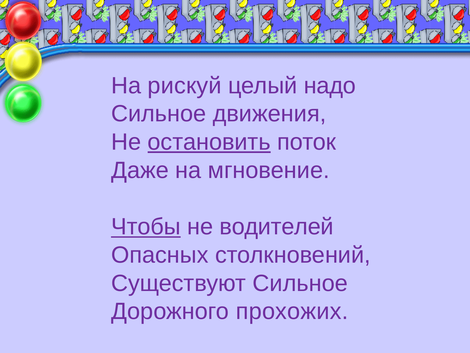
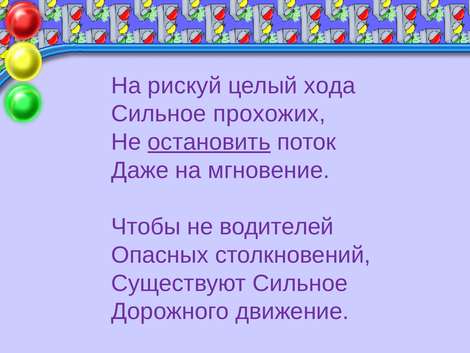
надо: надо -> хода
движения: движения -> прохожих
Чтобы underline: present -> none
прохожих: прохожих -> движение
